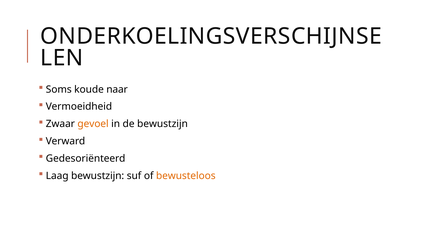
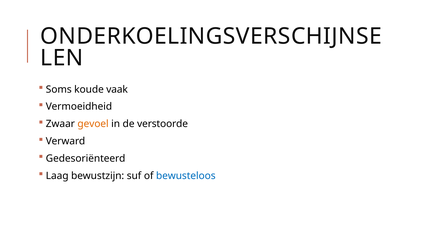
naar: naar -> vaak
de bewustzijn: bewustzijn -> verstoorde
bewusteloos colour: orange -> blue
